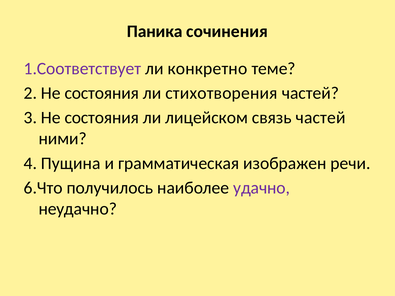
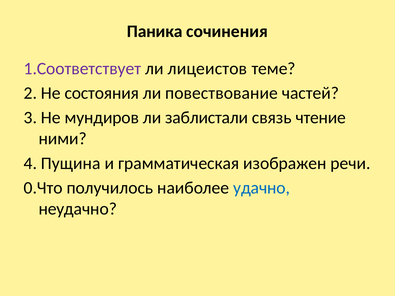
конкретно: конкретно -> лицеистов
стихотворения: стихотворения -> повествование
3 Не состояния: состояния -> мундиров
лицейском: лицейском -> заблистали
связь частей: частей -> чтение
6.Что: 6.Что -> 0.Что
удачно colour: purple -> blue
